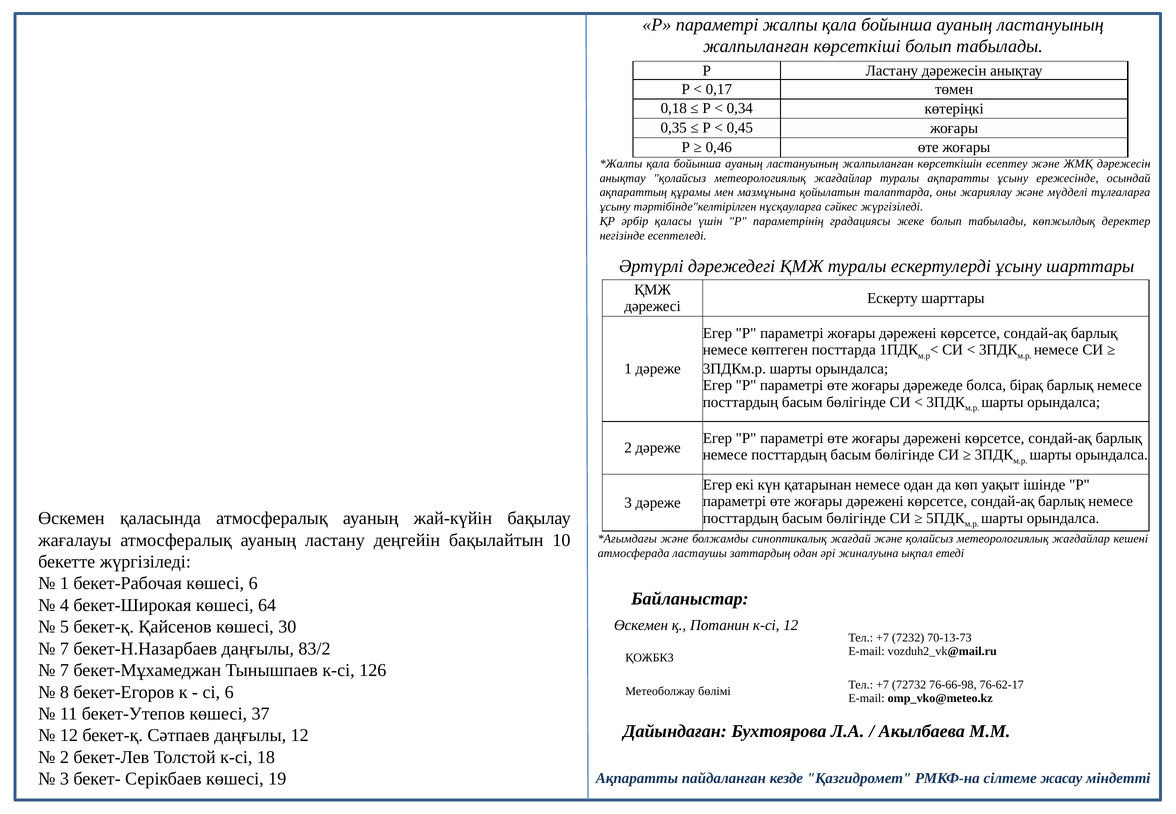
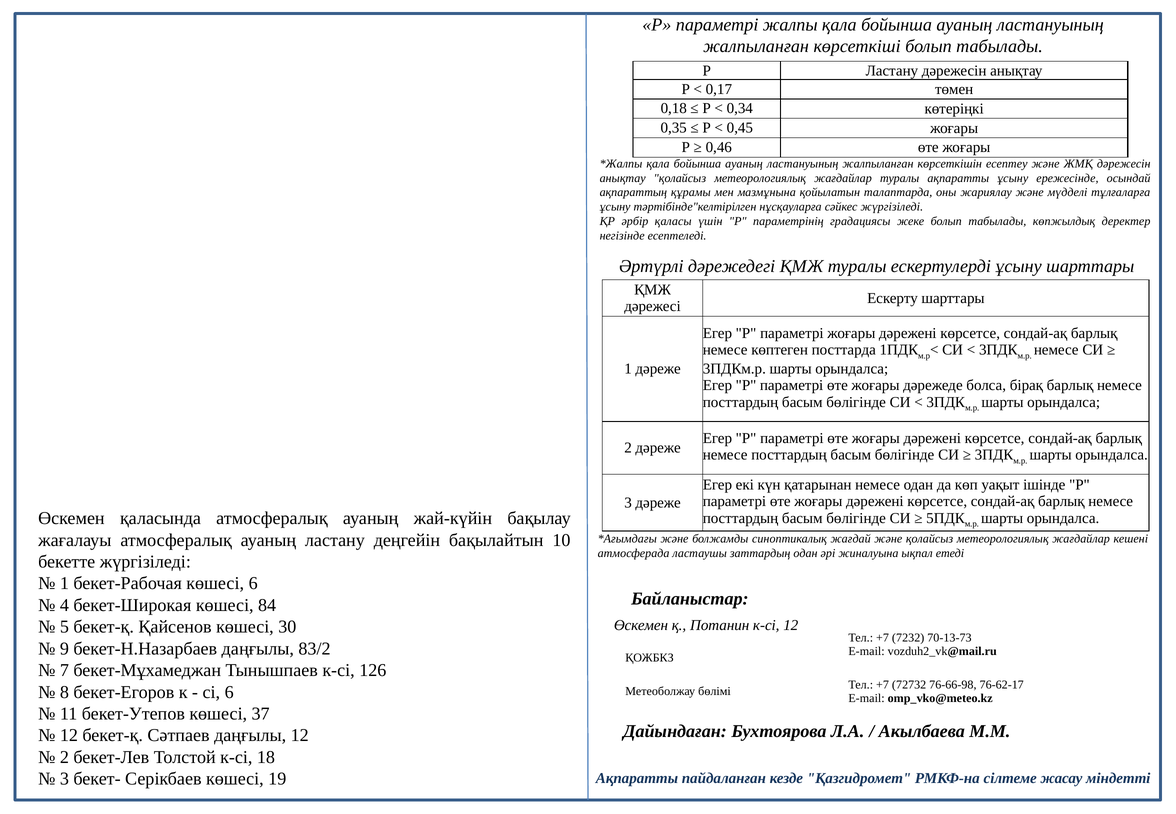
64: 64 -> 84
7 at (64, 649): 7 -> 9
